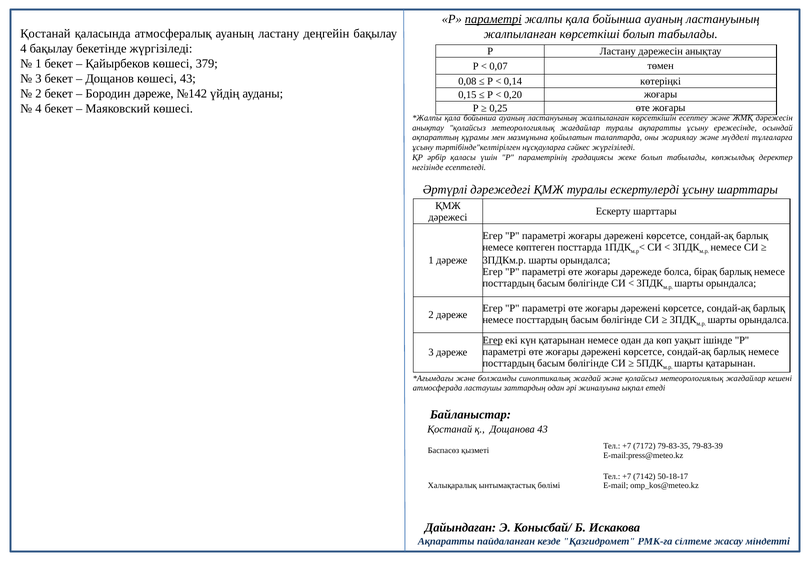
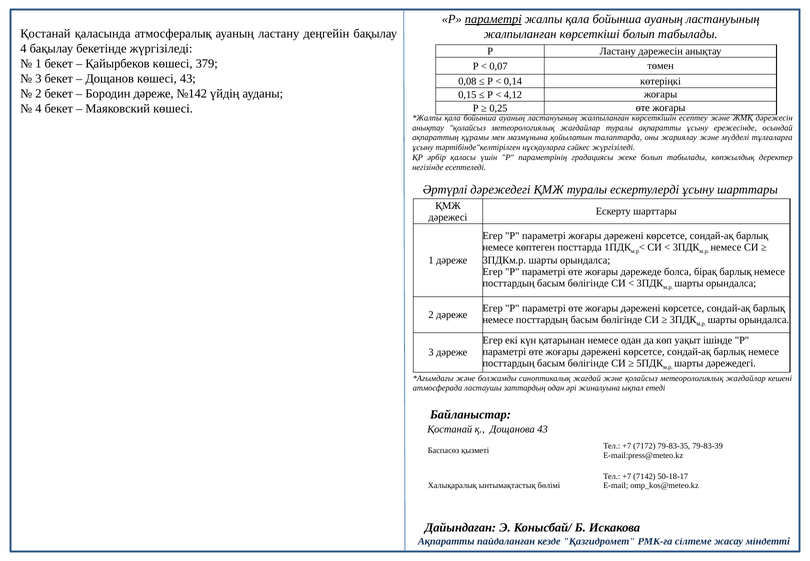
0,20: 0,20 -> 4,12
Егер at (493, 340) underline: present -> none
шарты қатарынан: қатарынан -> дәрежедегі
